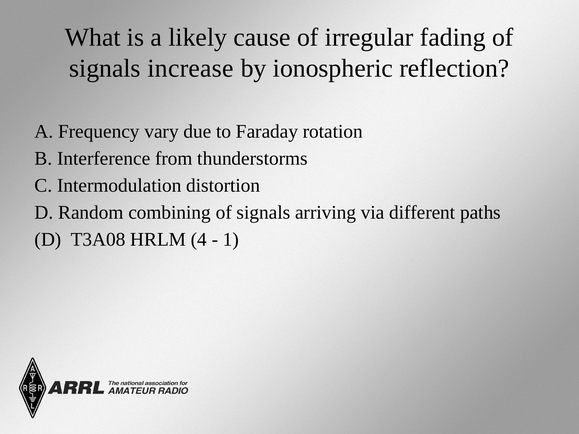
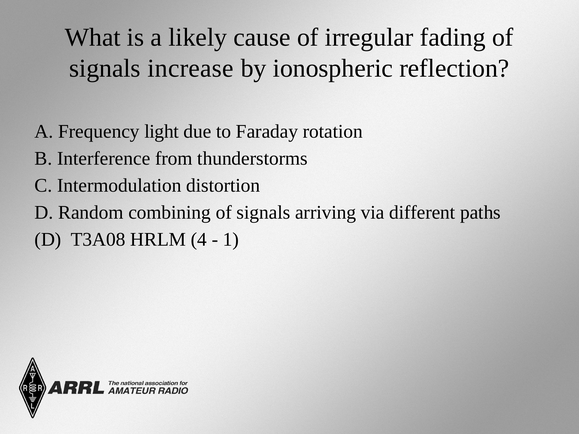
vary: vary -> light
